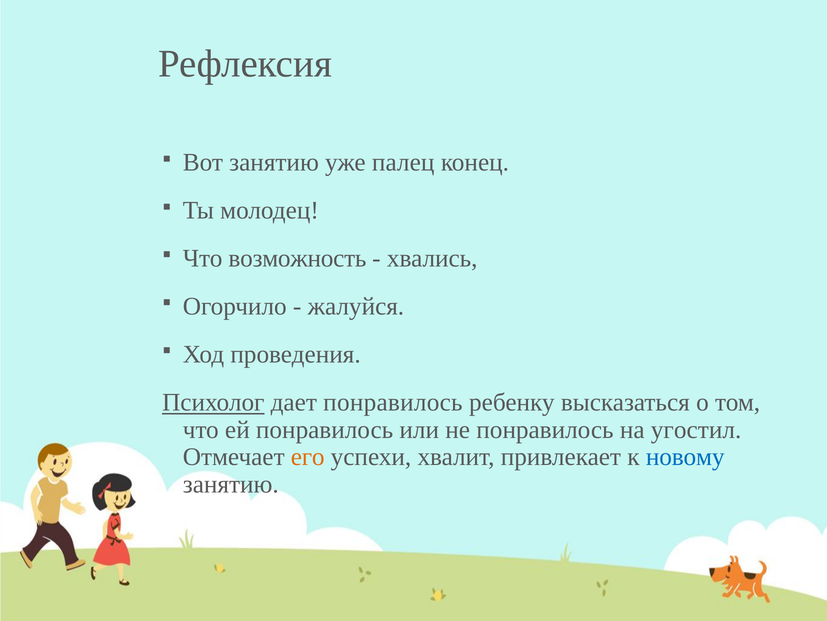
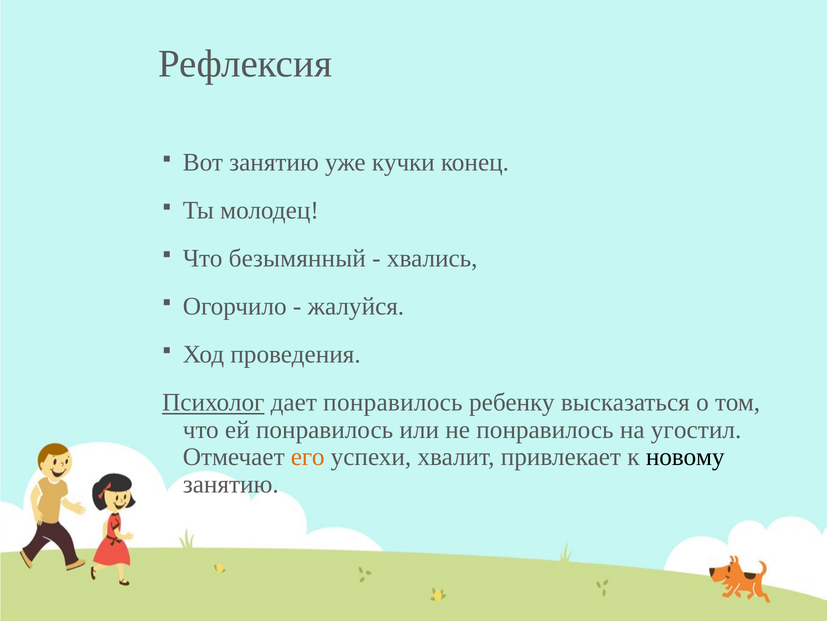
палец: палец -> кучки
возможность: возможность -> безымянный
новому colour: blue -> black
